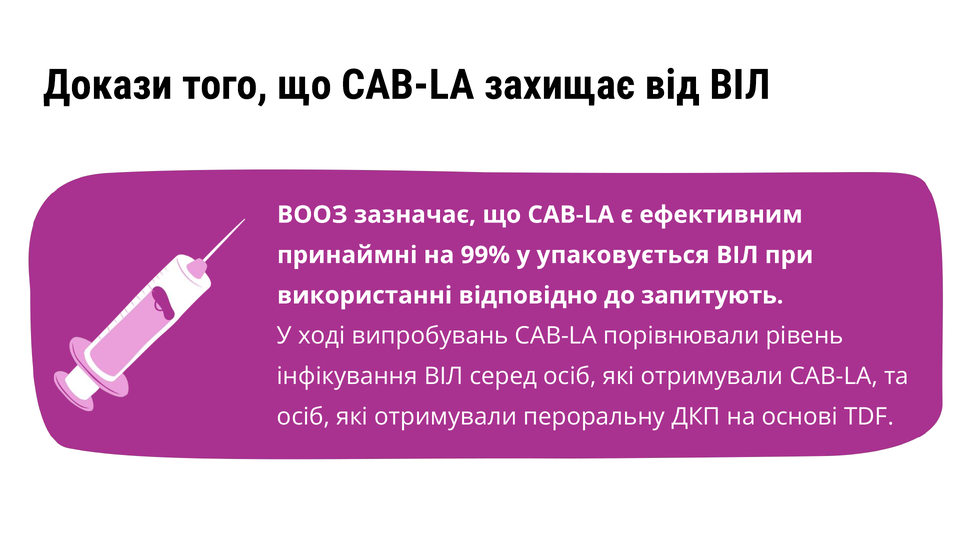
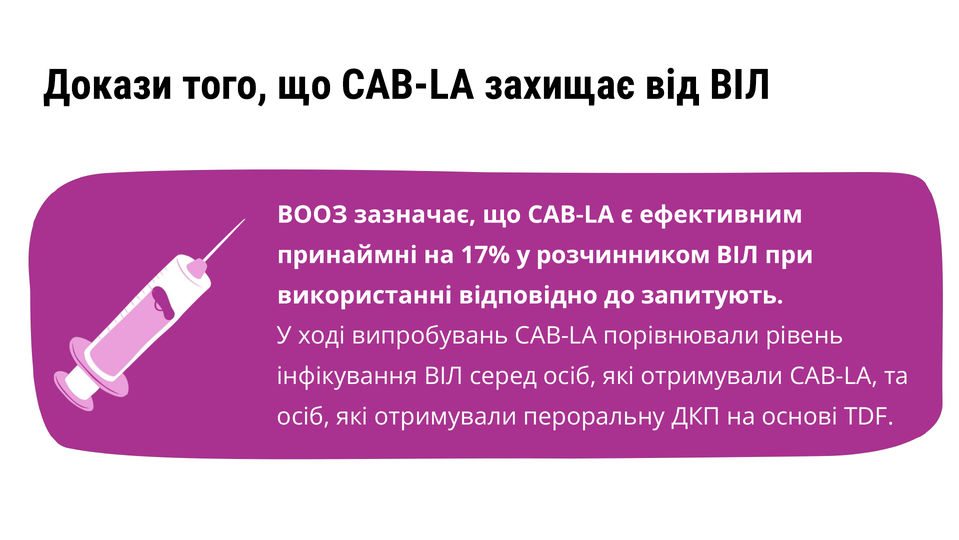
99%: 99% -> 17%
упаковується: упаковується -> розчинником
